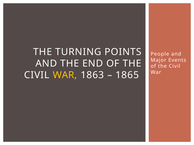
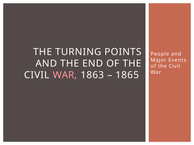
WAR at (65, 75) colour: yellow -> pink
